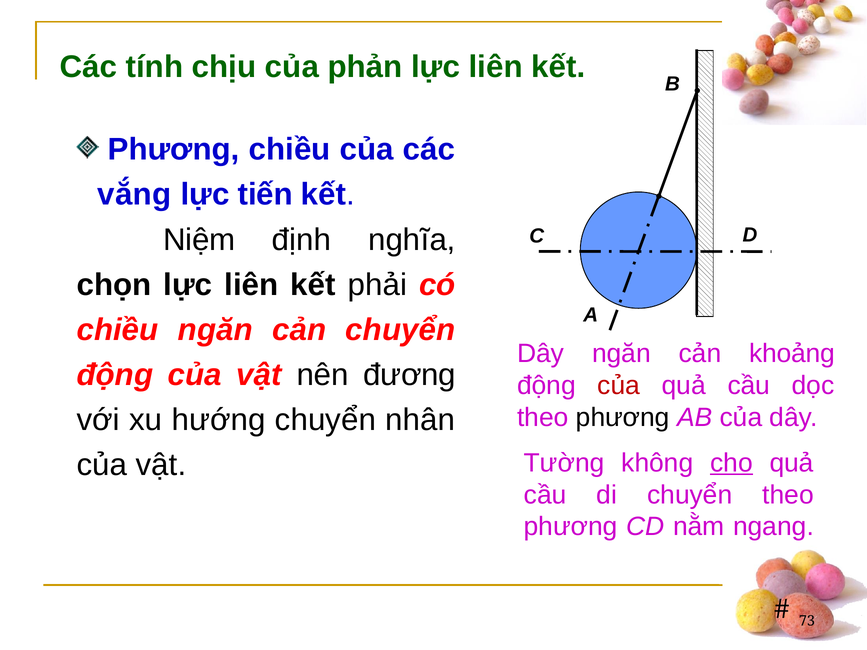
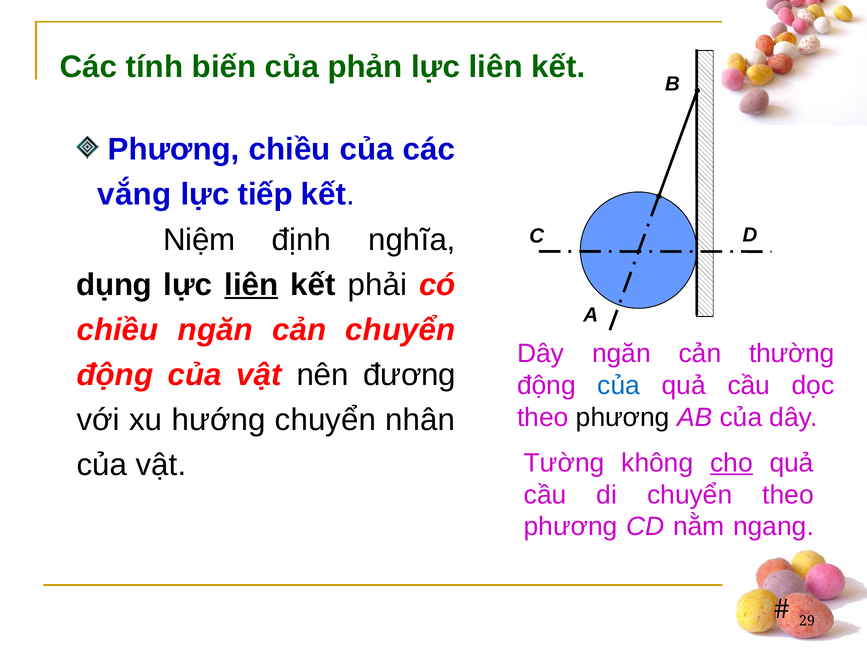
chịu: chịu -> biến
tiến: tiến -> tiếp
chọn: chọn -> dụng
liên at (251, 285) underline: none -> present
khoảng: khoảng -> thường
của at (619, 386) colour: red -> blue
73: 73 -> 29
